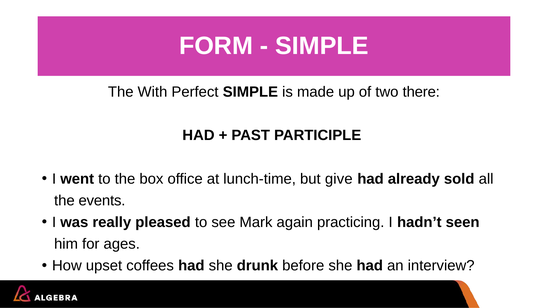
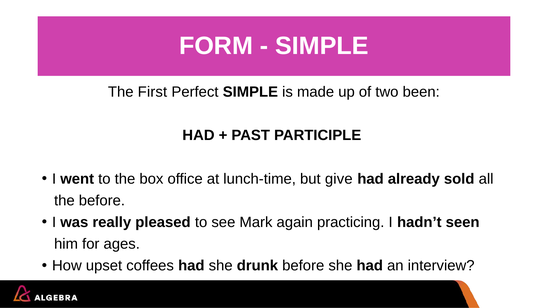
With: With -> First
there: there -> been
the events: events -> before
